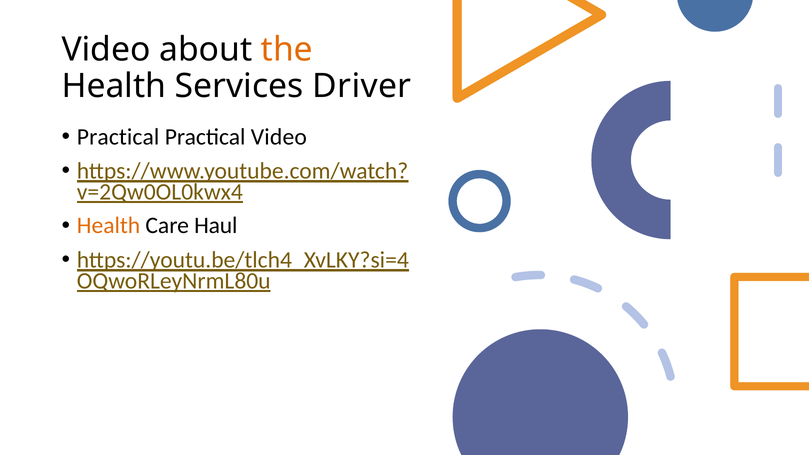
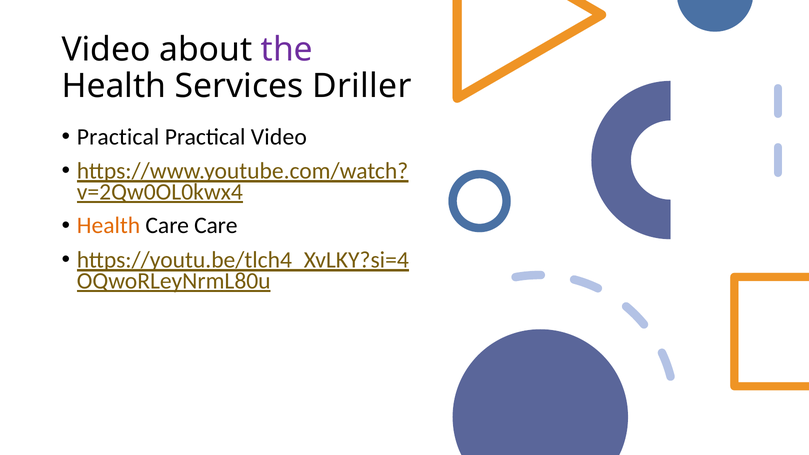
the colour: orange -> purple
Driver: Driver -> Driller
Care Haul: Haul -> Care
